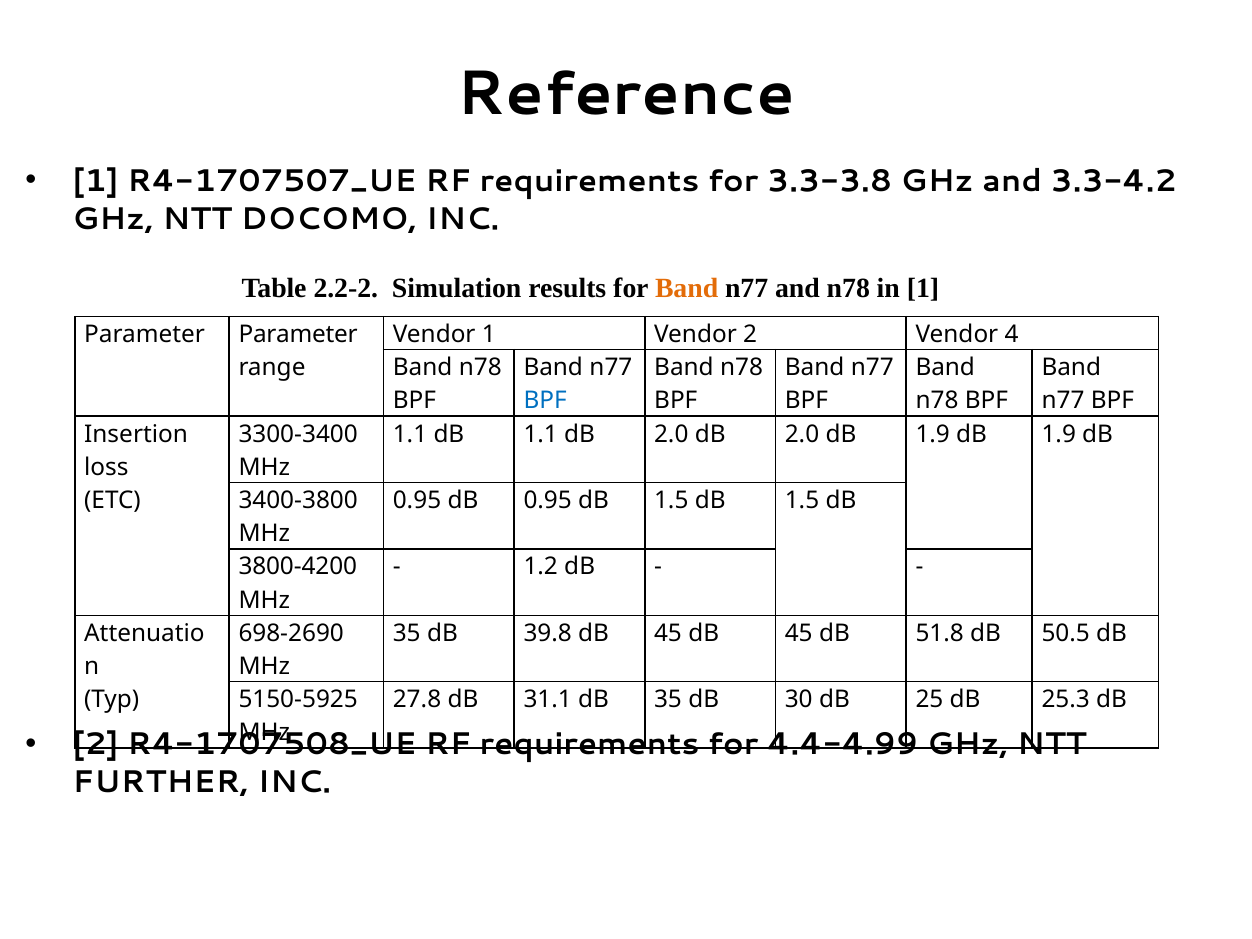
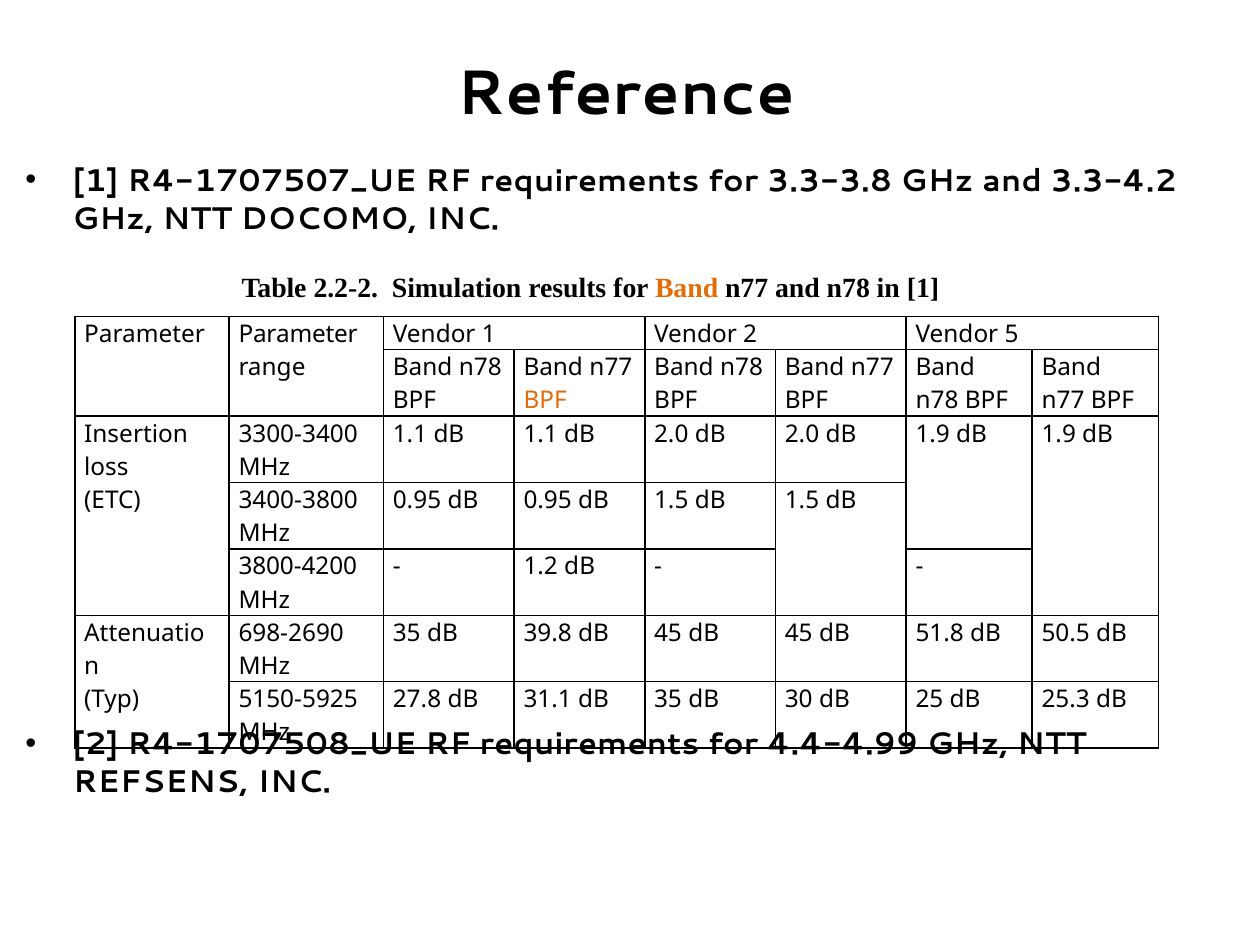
4: 4 -> 5
BPF at (545, 401) colour: blue -> orange
FURTHER: FURTHER -> REFSENS
